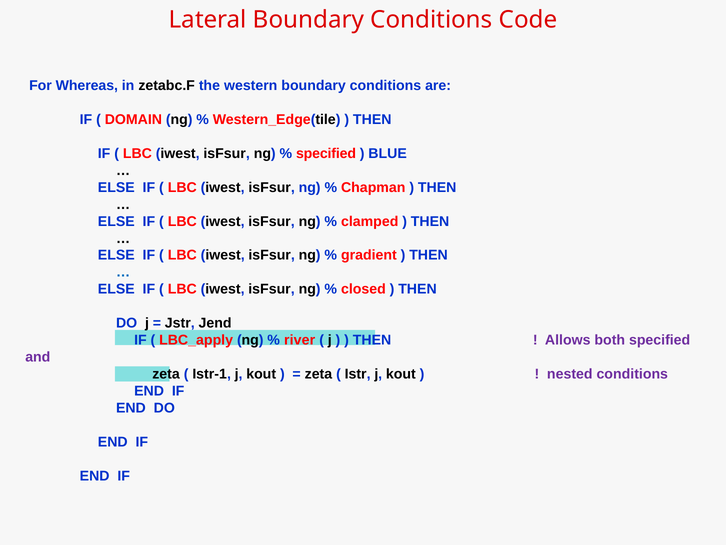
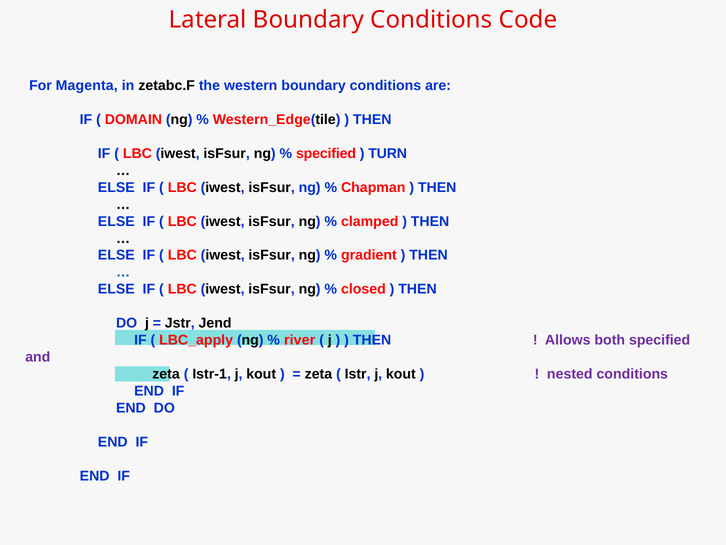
Whereas: Whereas -> Magenta
BLUE: BLUE -> TURN
